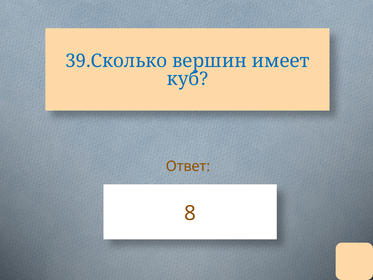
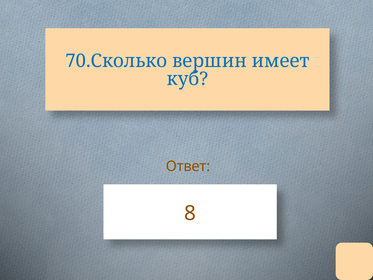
39.Сколько: 39.Сколько -> 70.Сколько
